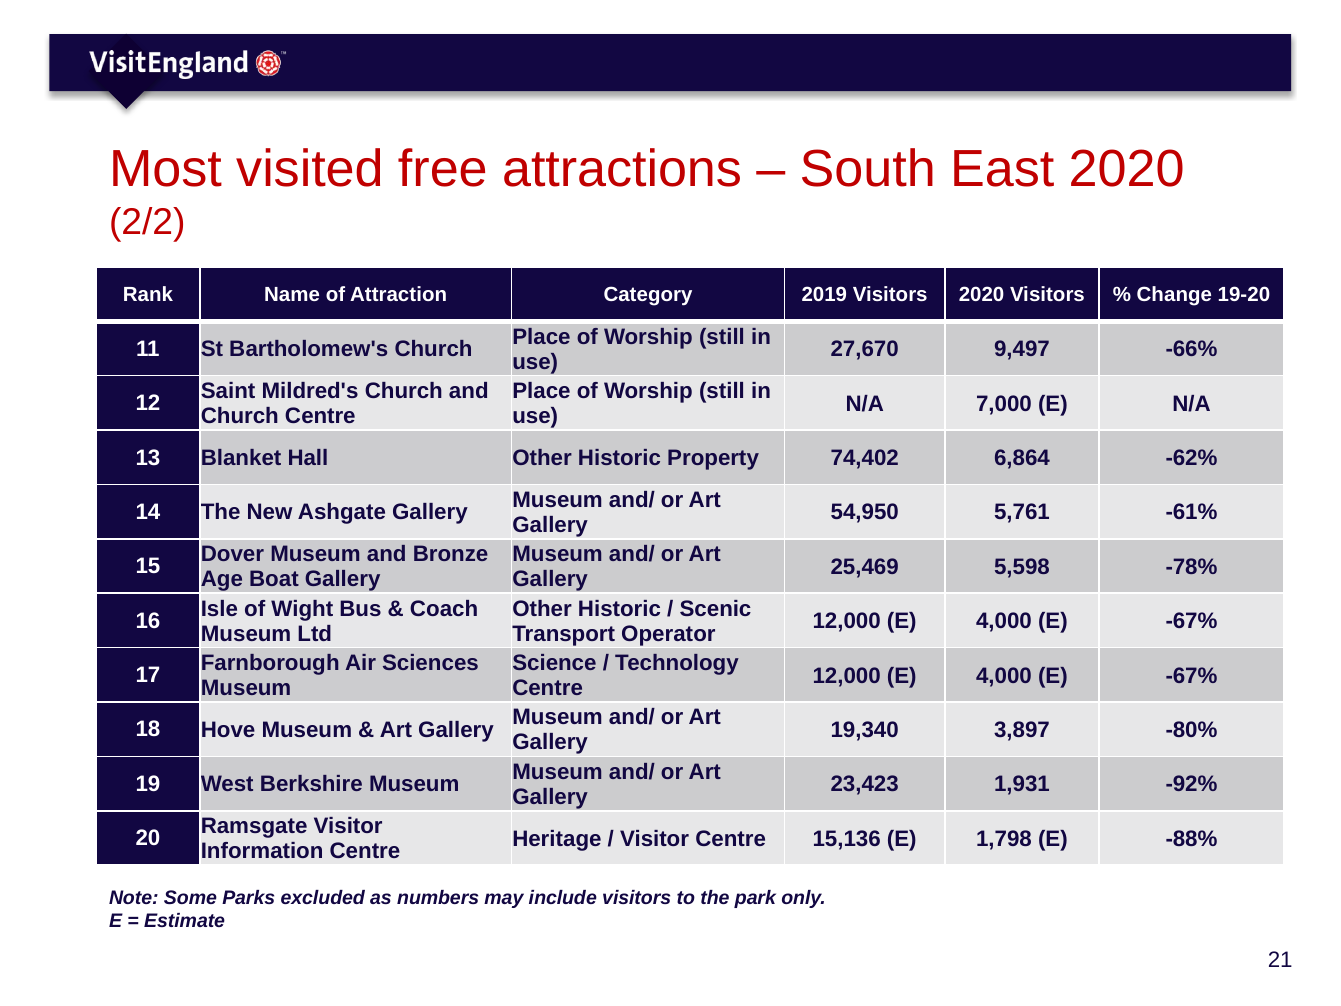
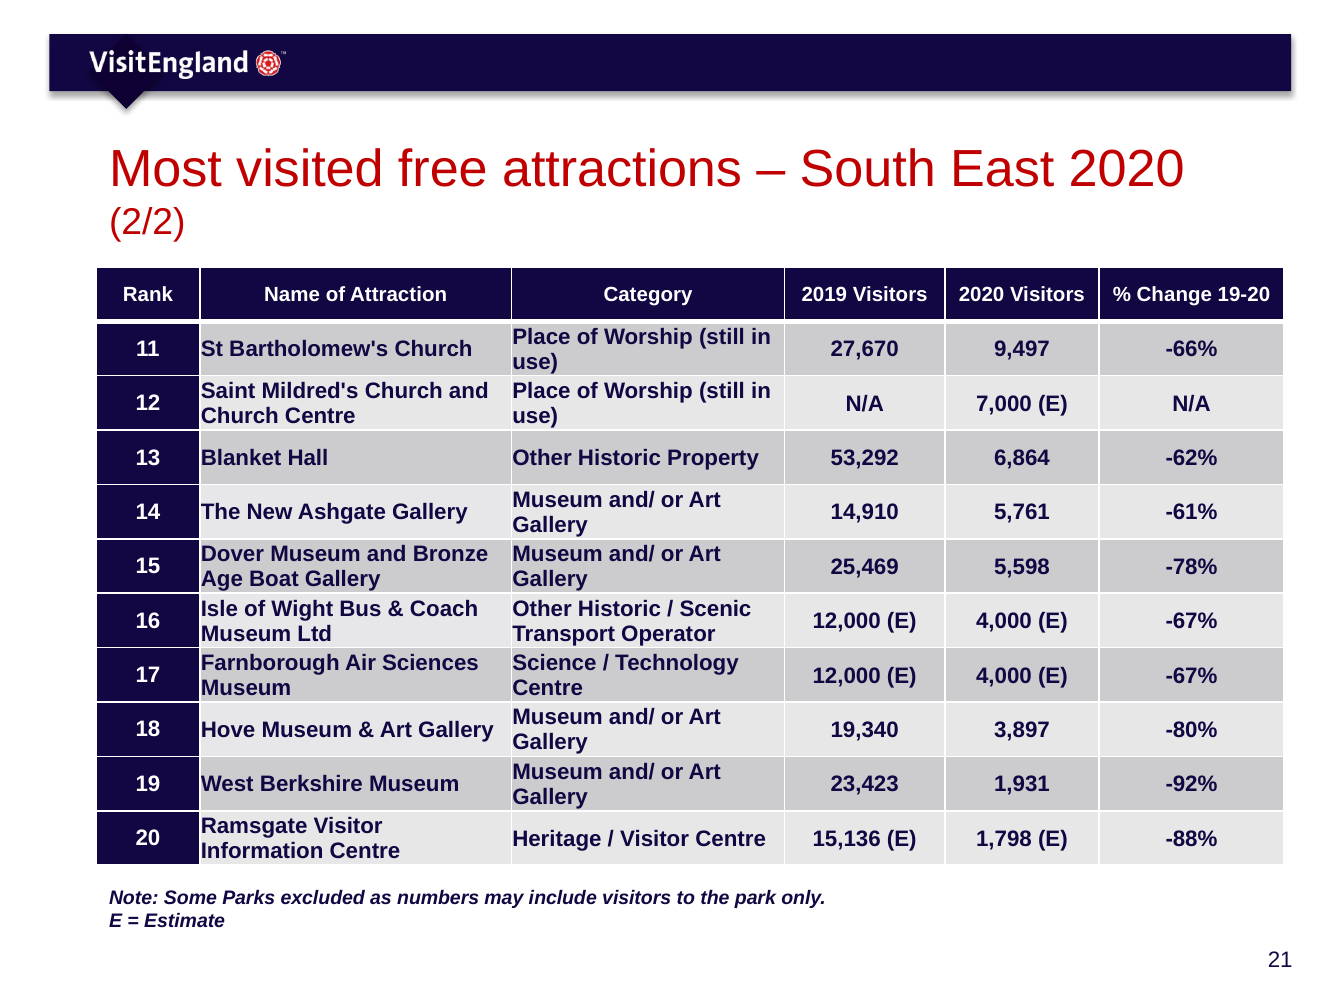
74,402: 74,402 -> 53,292
54,950: 54,950 -> 14,910
